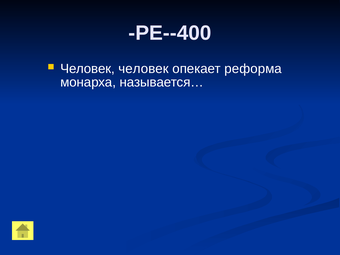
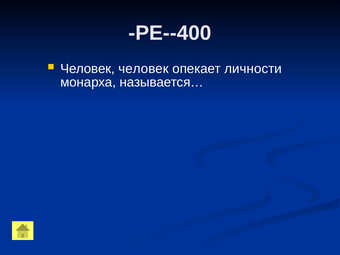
реформа: реформа -> личности
